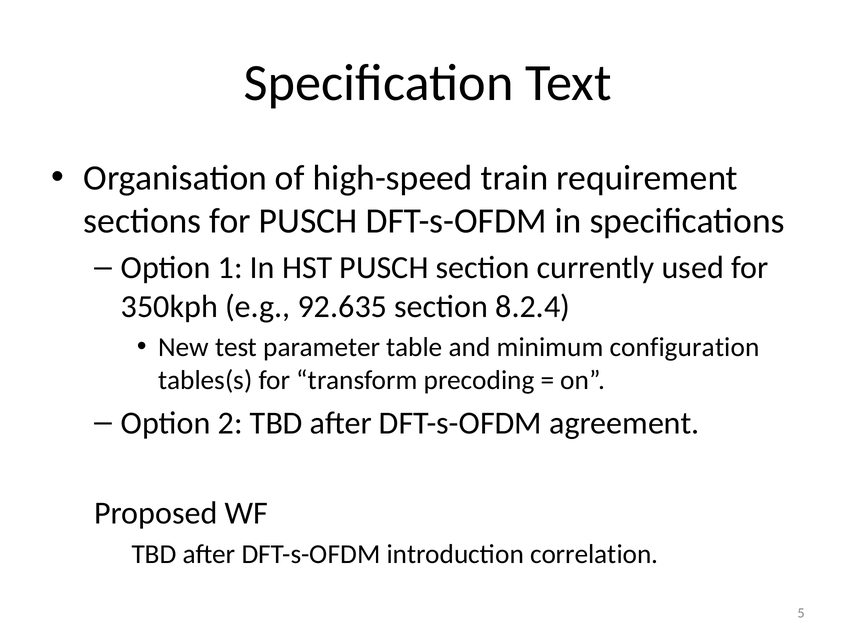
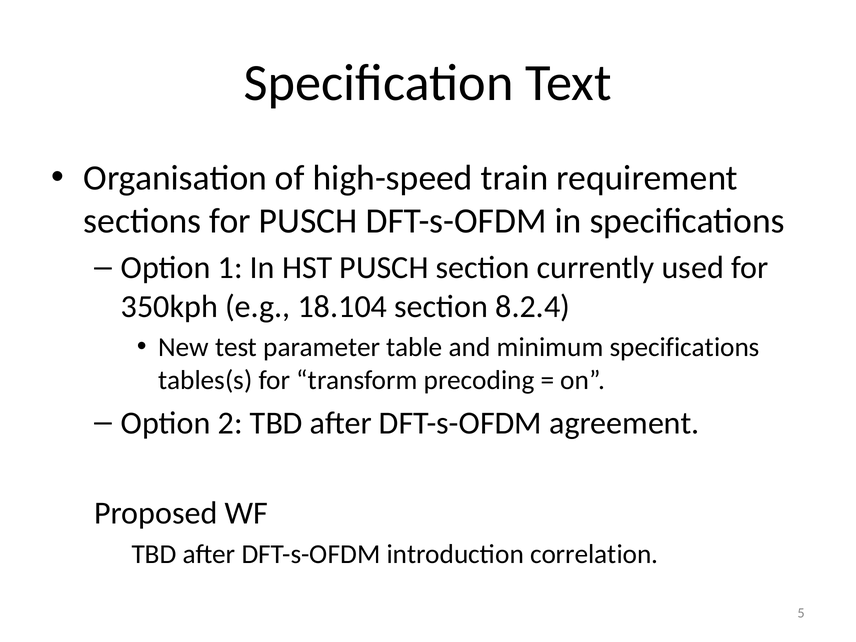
92.635: 92.635 -> 18.104
minimum configuration: configuration -> specifications
